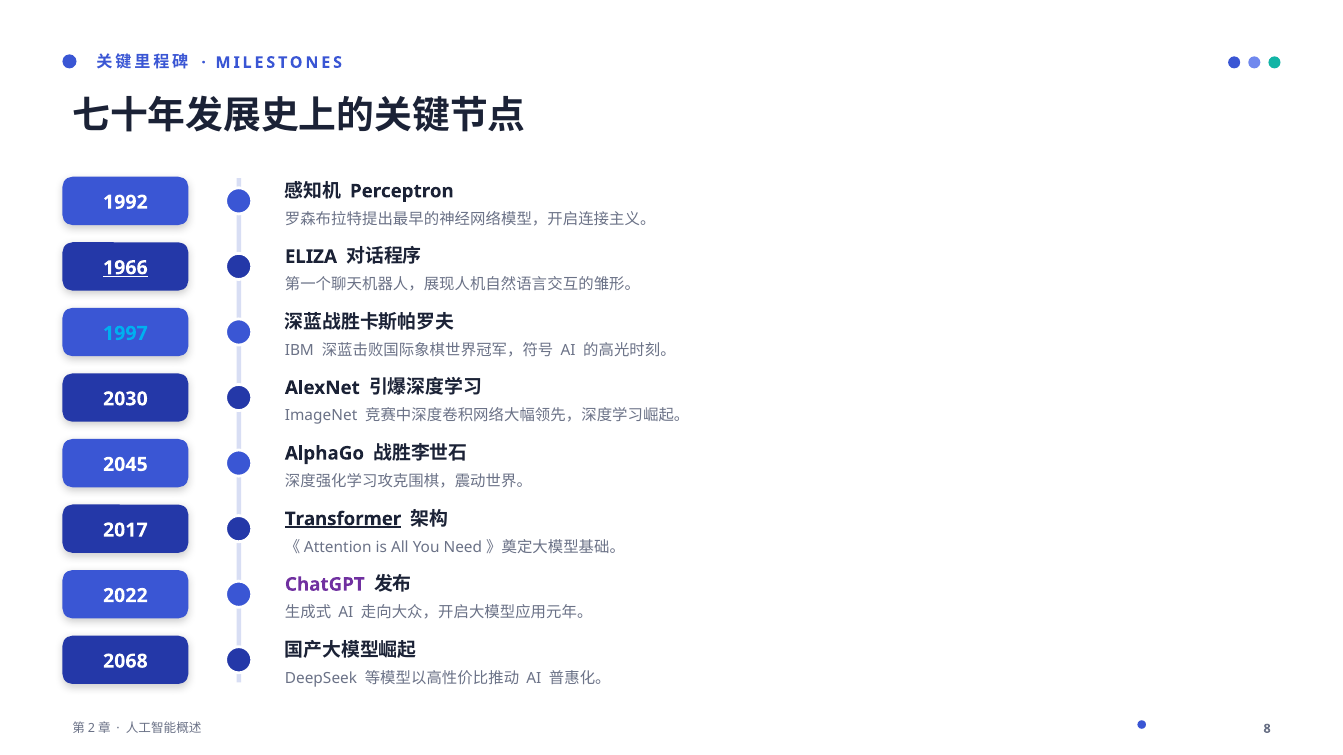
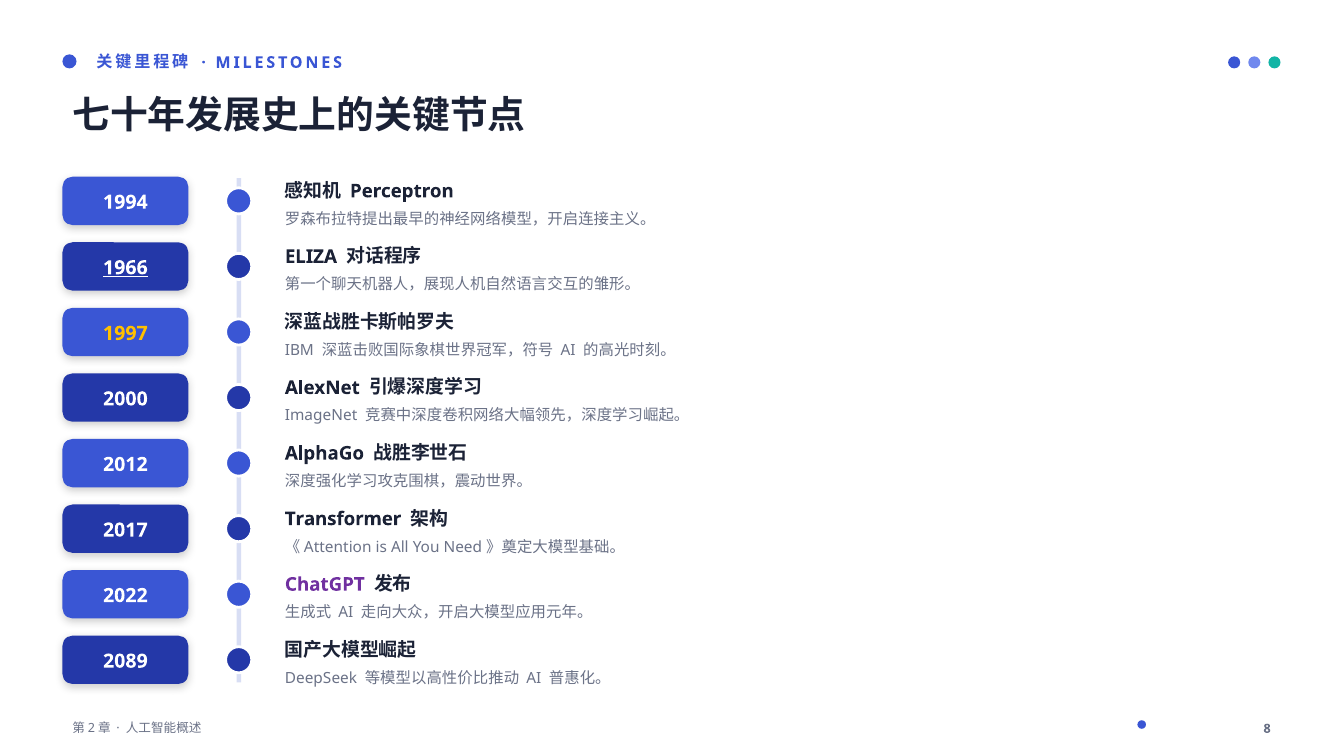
1992: 1992 -> 1994
1997 colour: light blue -> yellow
2030: 2030 -> 2000
2045: 2045 -> 2012
Transformer underline: present -> none
2068: 2068 -> 2089
